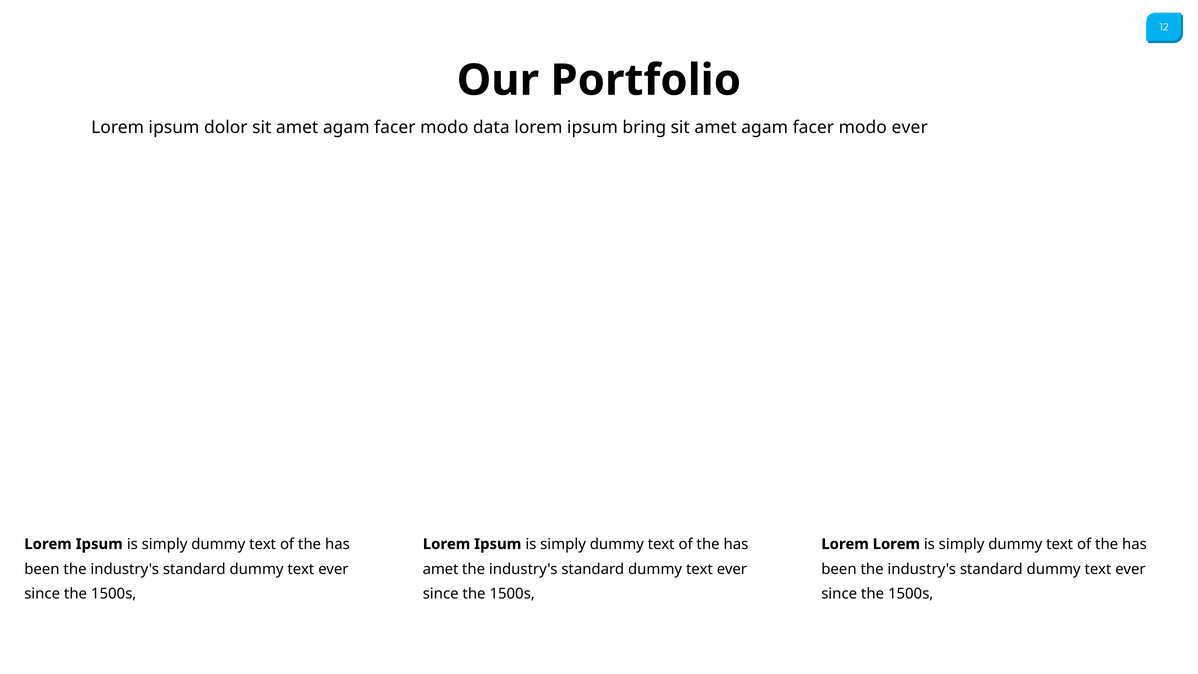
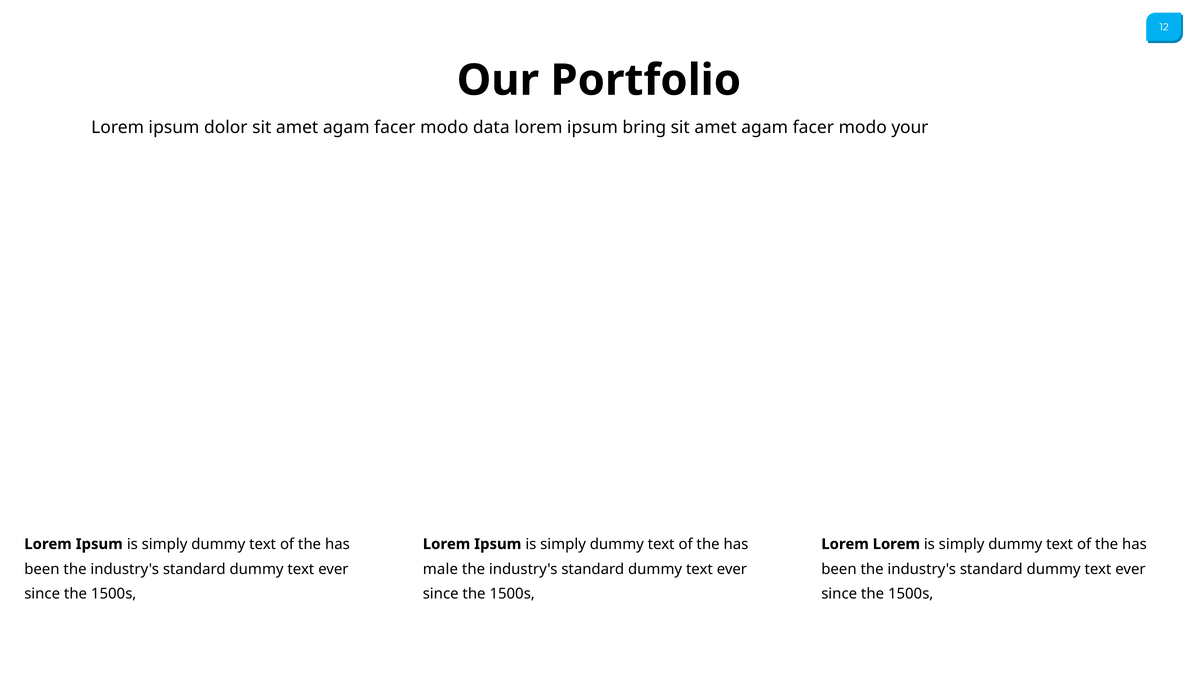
modo ever: ever -> your
amet at (441, 569): amet -> male
